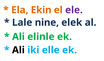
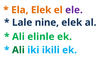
Ela Ekin: Ekin -> Elek
Ali at (18, 50) colour: black -> green
elle: elle -> ikili
